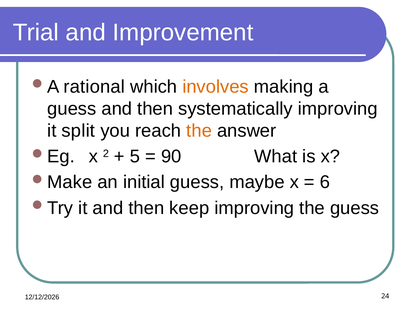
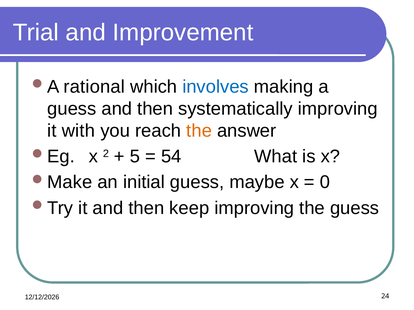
involves colour: orange -> blue
split: split -> with
90: 90 -> 54
6: 6 -> 0
